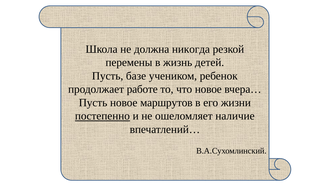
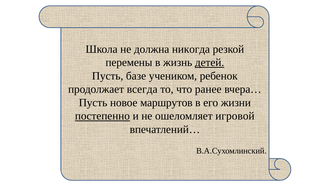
детей underline: none -> present
работе: работе -> всегда
что новое: новое -> ранее
наличие: наличие -> игровой
